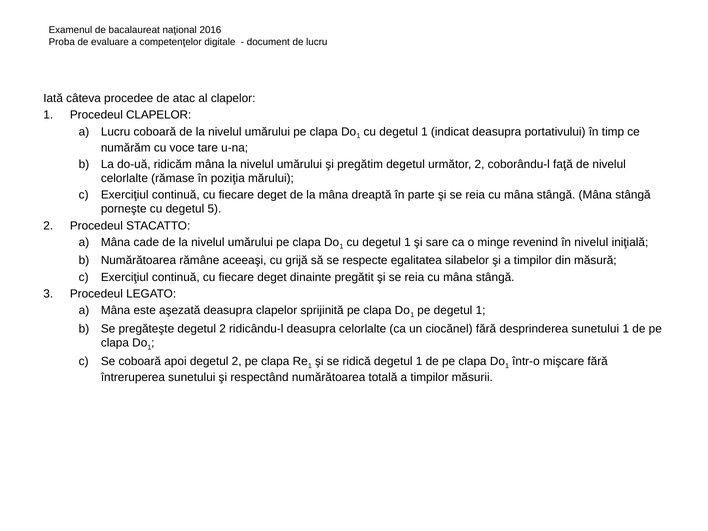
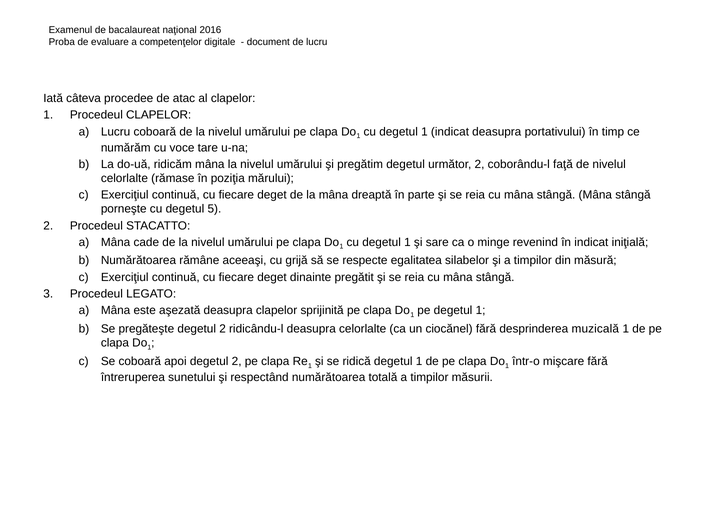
în nivelul: nivelul -> indicat
desprinderea sunetului: sunetului -> muzicală
